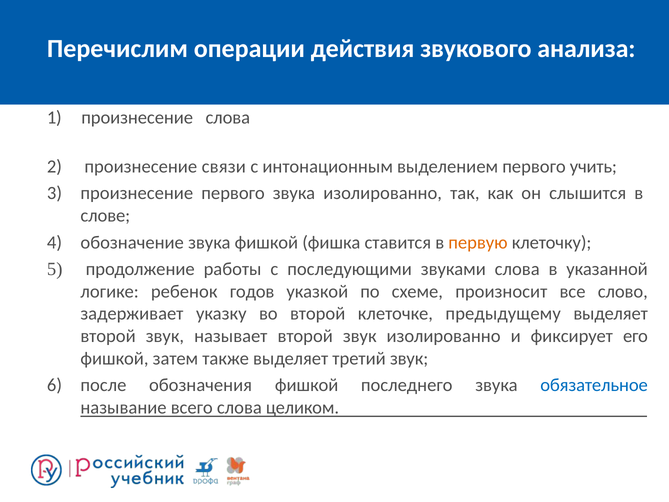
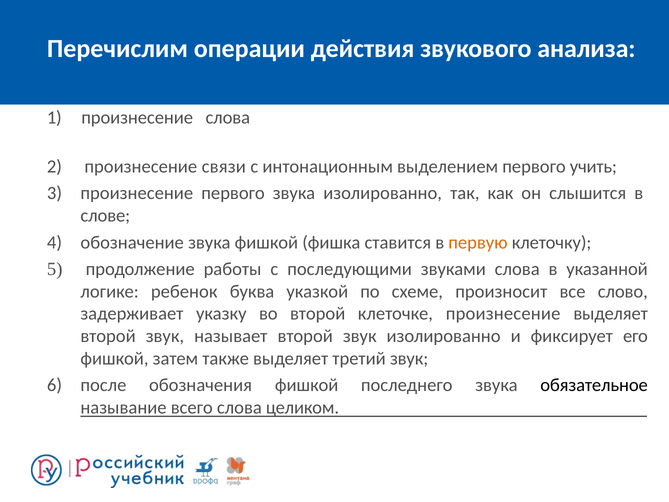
годов: годов -> буква
клеточке предыдущему: предыдущему -> произнесение
обязательное colour: blue -> black
